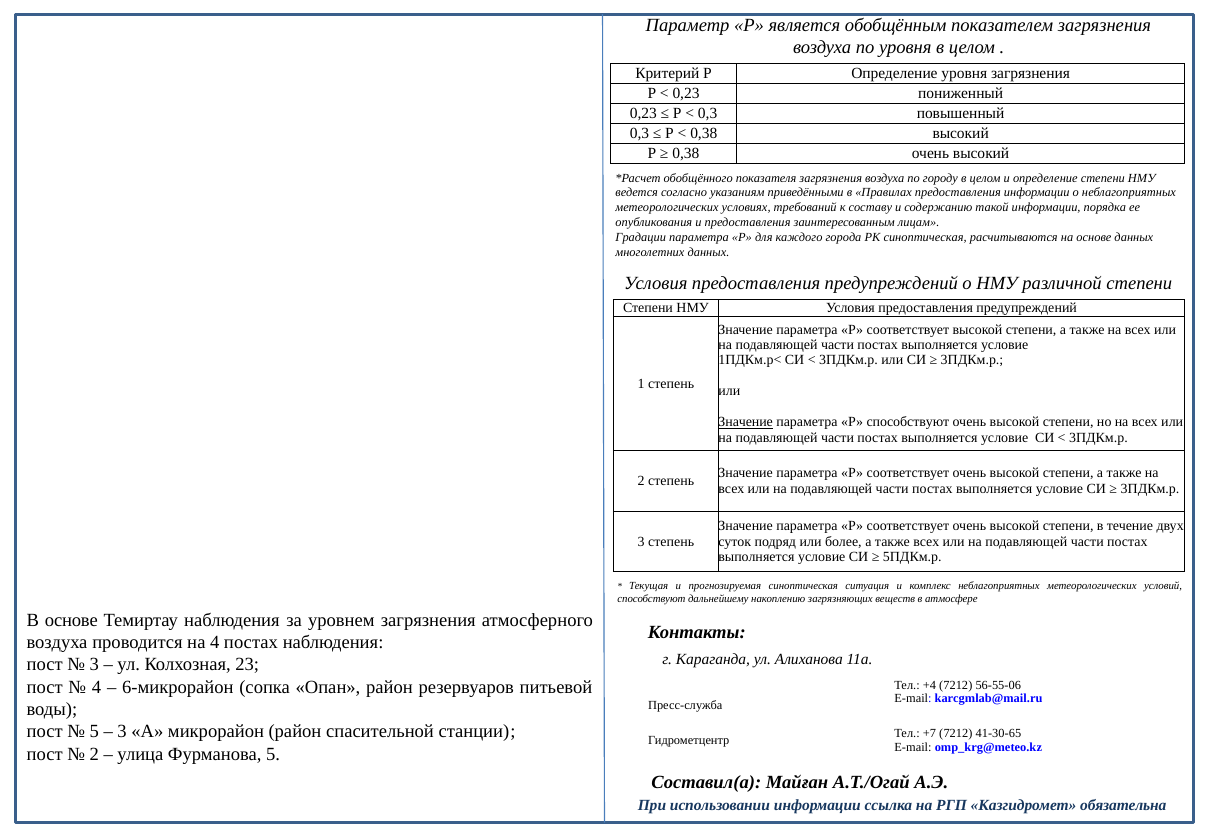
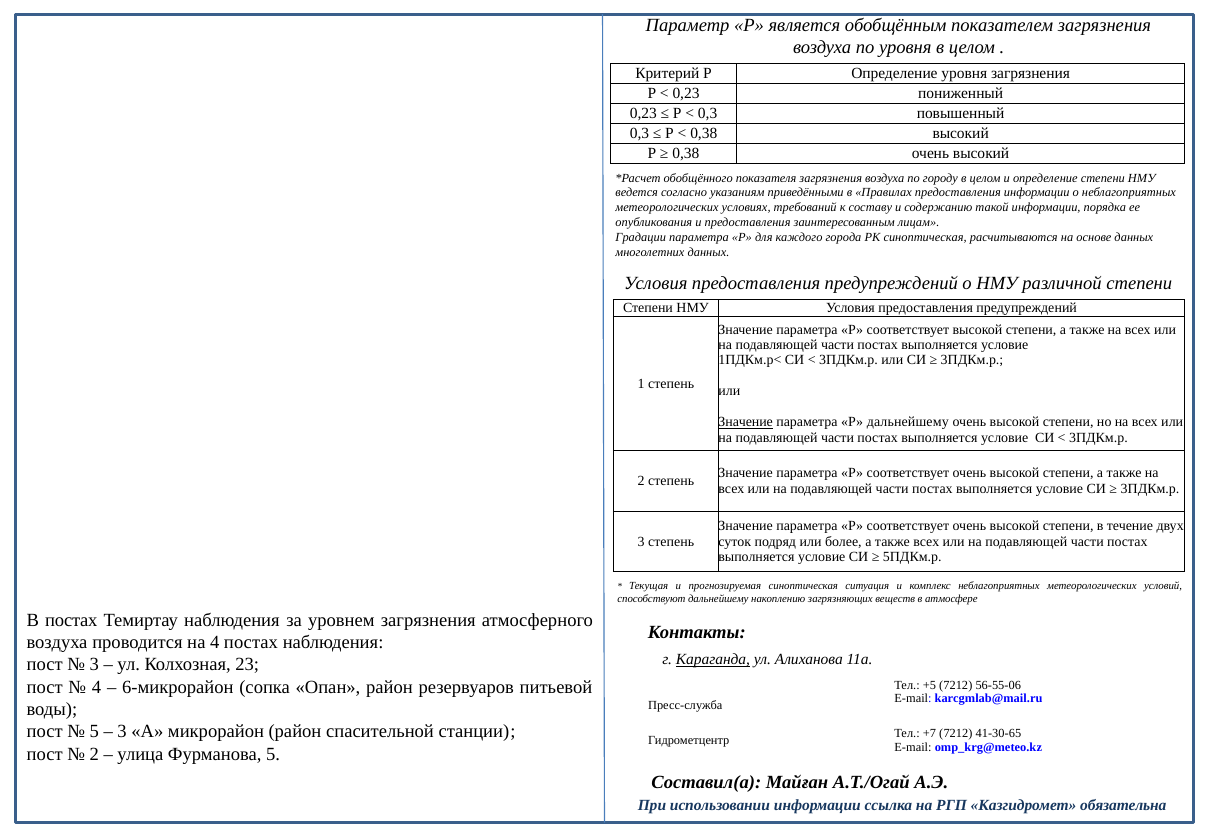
Р способствуют: способствуют -> дальнейшему
В основе: основе -> постах
Караганда underline: none -> present
+4: +4 -> +5
